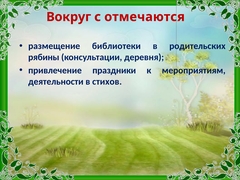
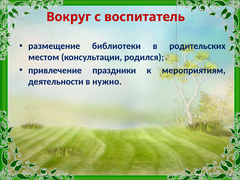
отмечаются: отмечаются -> воспитатель
рябины: рябины -> местом
деревня: деревня -> родился
стихов: стихов -> нужно
